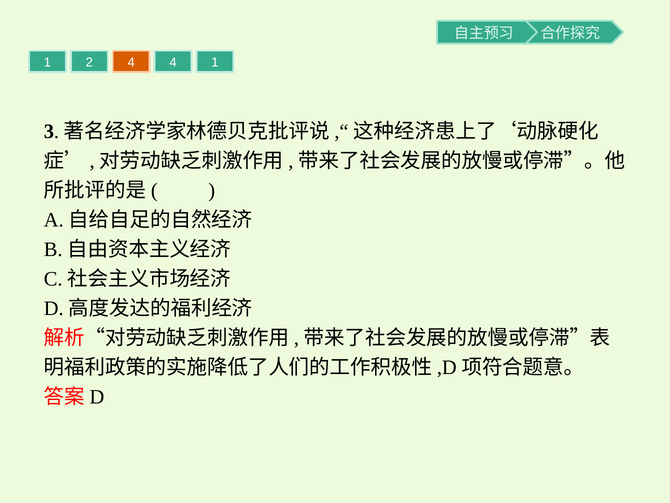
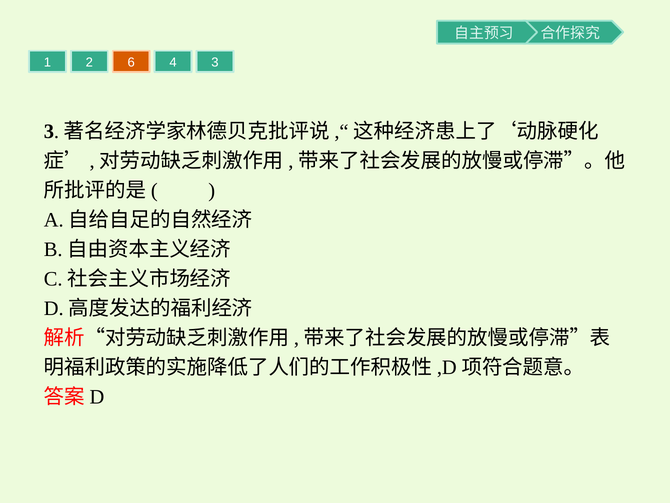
2 4: 4 -> 6
4 1: 1 -> 3
